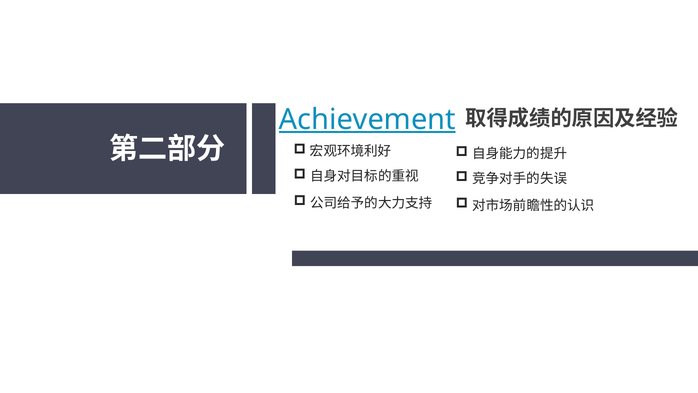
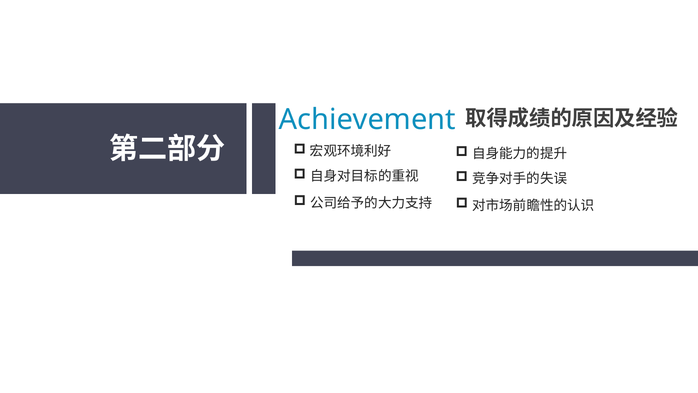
Achievement underline: present -> none
